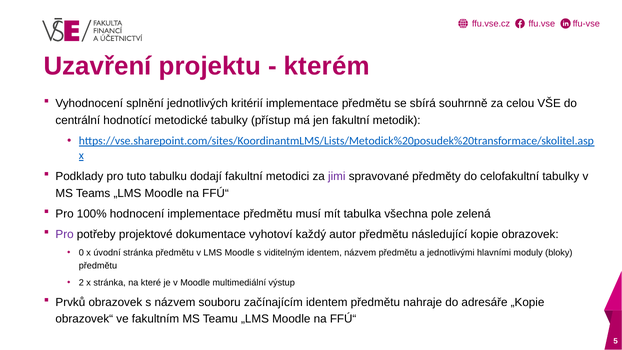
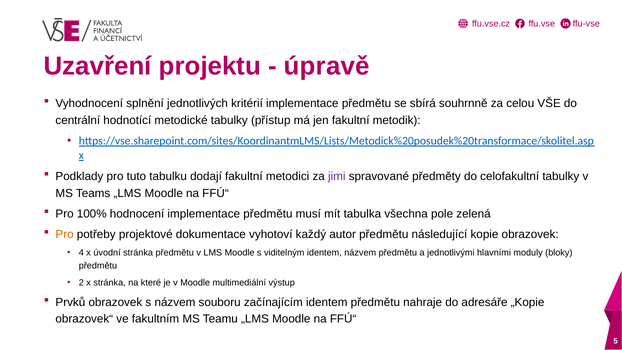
kterém: kterém -> úpravě
Pro at (65, 234) colour: purple -> orange
0: 0 -> 4
